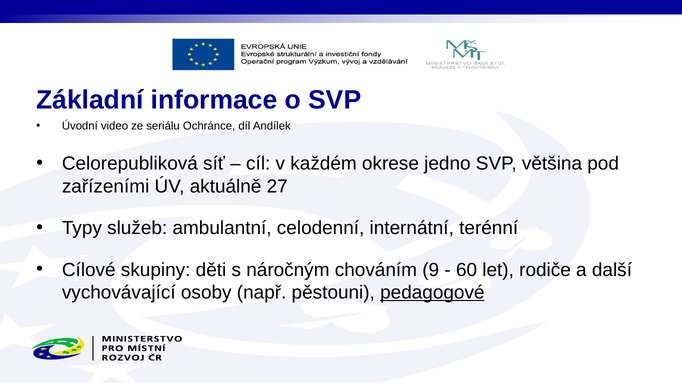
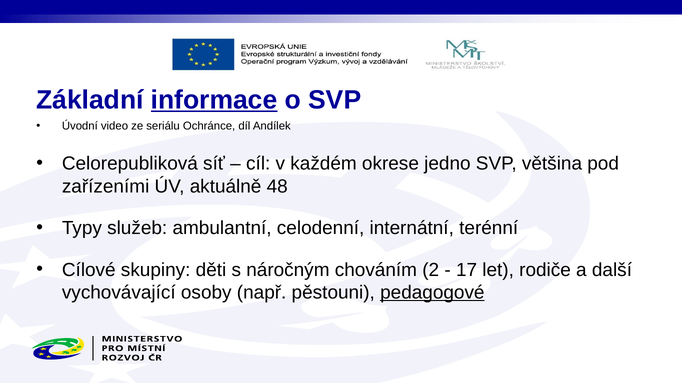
informace underline: none -> present
27: 27 -> 48
9: 9 -> 2
60: 60 -> 17
